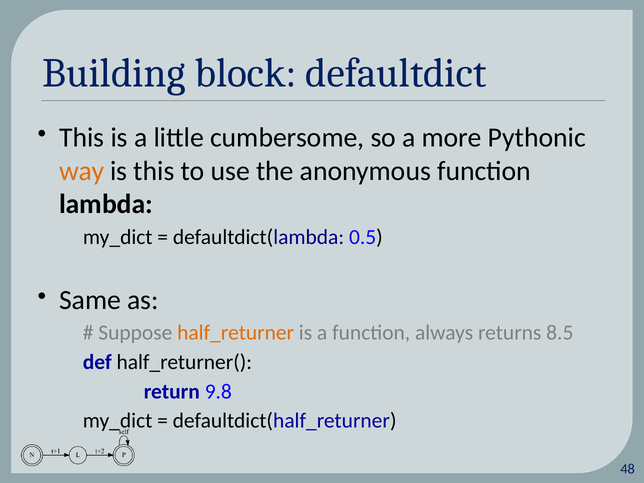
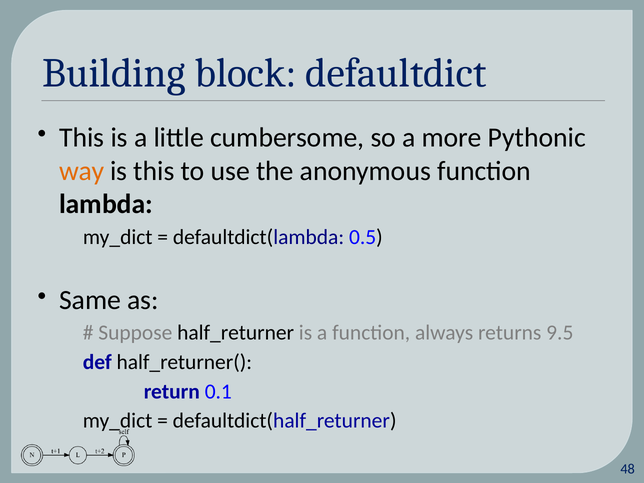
half_returner colour: orange -> black
8.5: 8.5 -> 9.5
9.8: 9.8 -> 0.1
